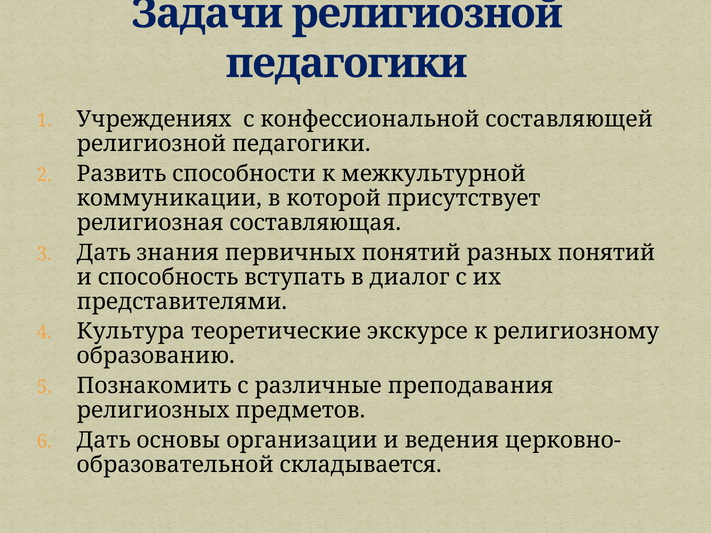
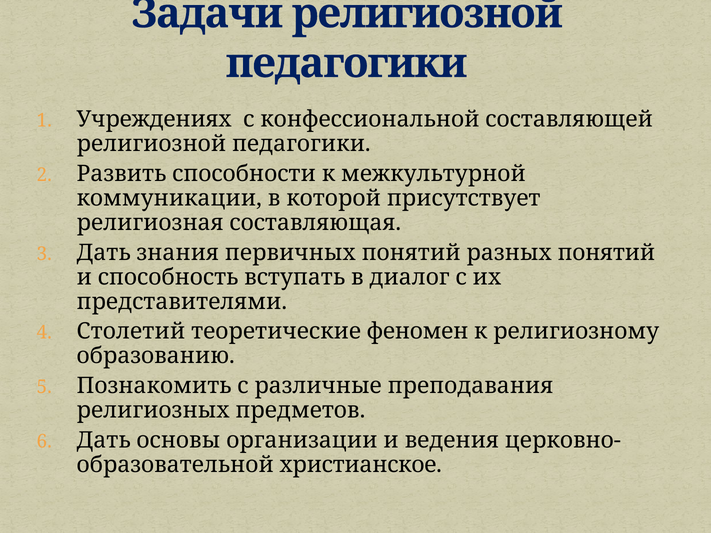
Культура: Культура -> Столетий
экскурсе: экскурсе -> феномен
складывается: складывается -> христианское
